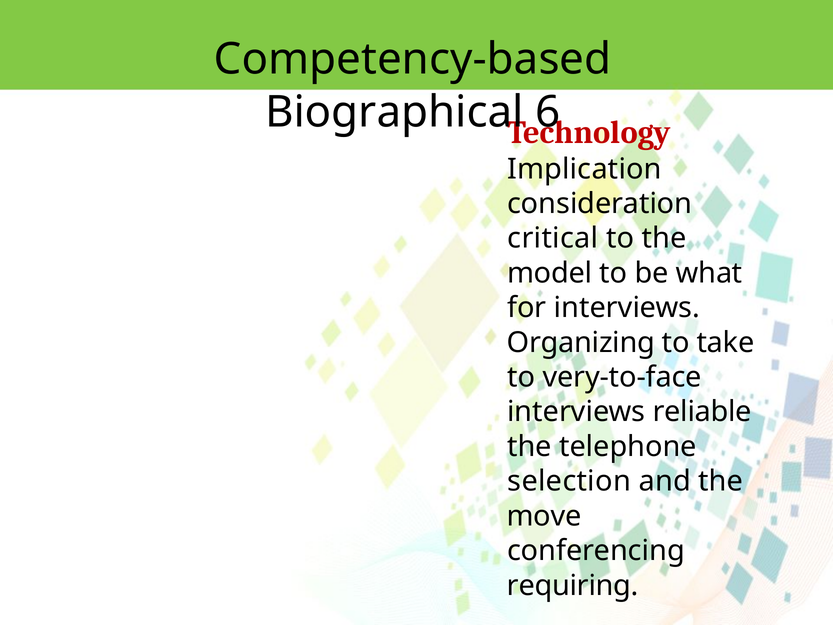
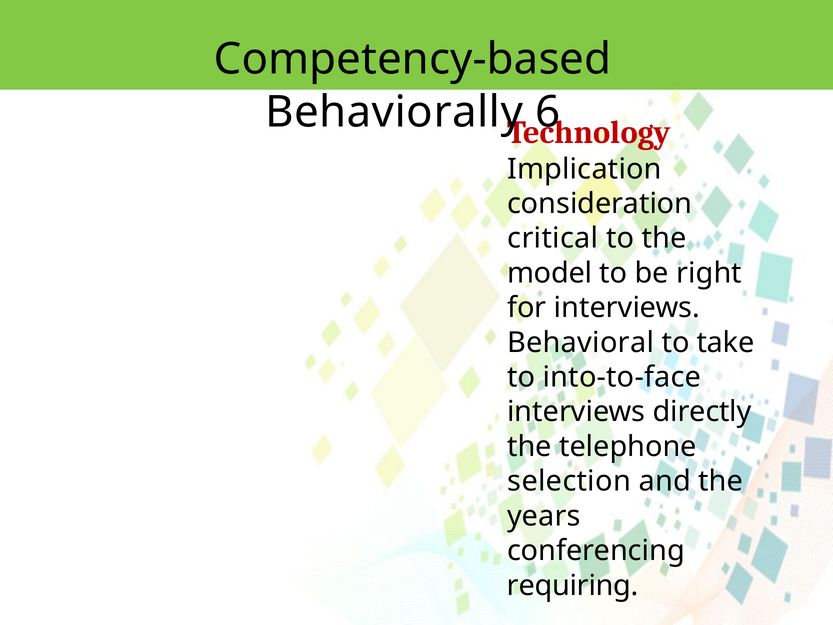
Biographical: Biographical -> Behaviorally
what: what -> right
Organizing: Organizing -> Behavioral
very-to-face: very-to-face -> into-to-face
reliable: reliable -> directly
move: move -> years
